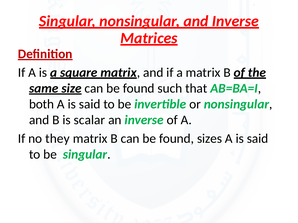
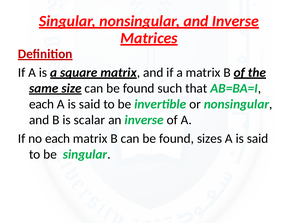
both at (42, 104): both -> each
no they: they -> each
